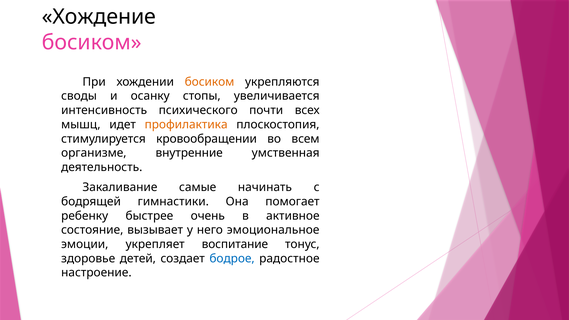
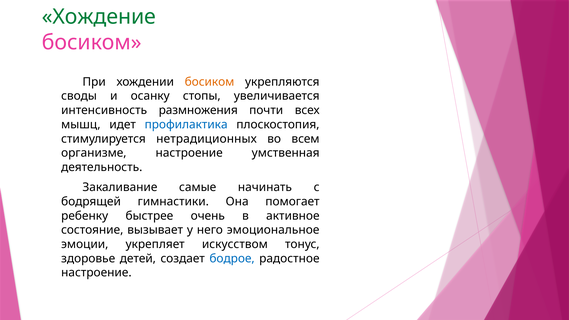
Хождение colour: black -> green
психического: психического -> размножения
профилактика colour: orange -> blue
кровообращении: кровообращении -> нетрадиционных
организме внутренние: внутренние -> настроение
воспитание: воспитание -> искусством
